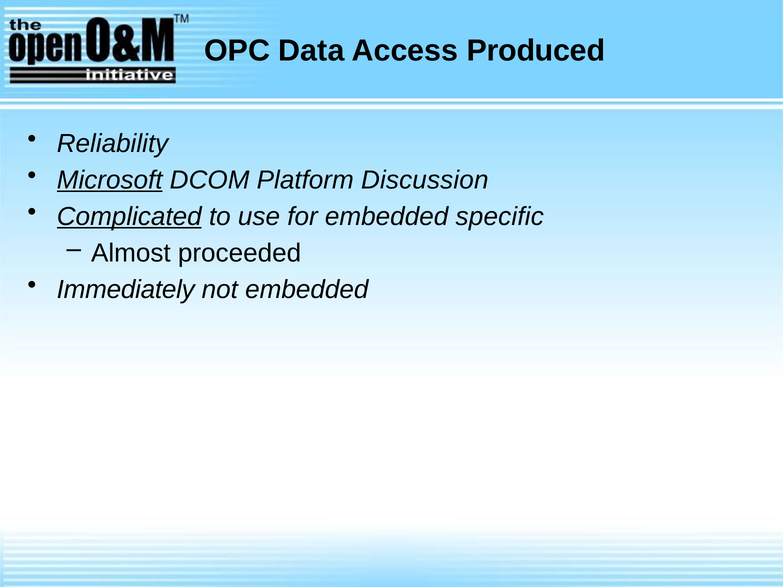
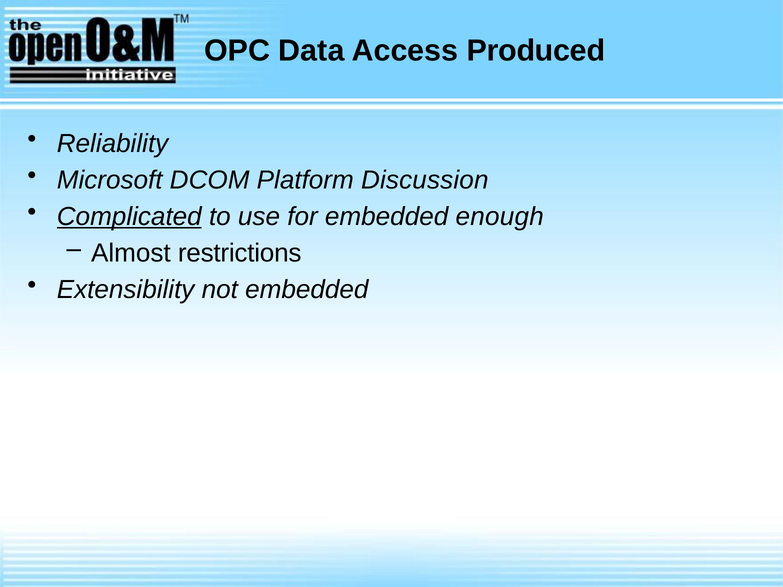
Microsoft underline: present -> none
specific: specific -> enough
proceeded: proceeded -> restrictions
Immediately: Immediately -> Extensibility
